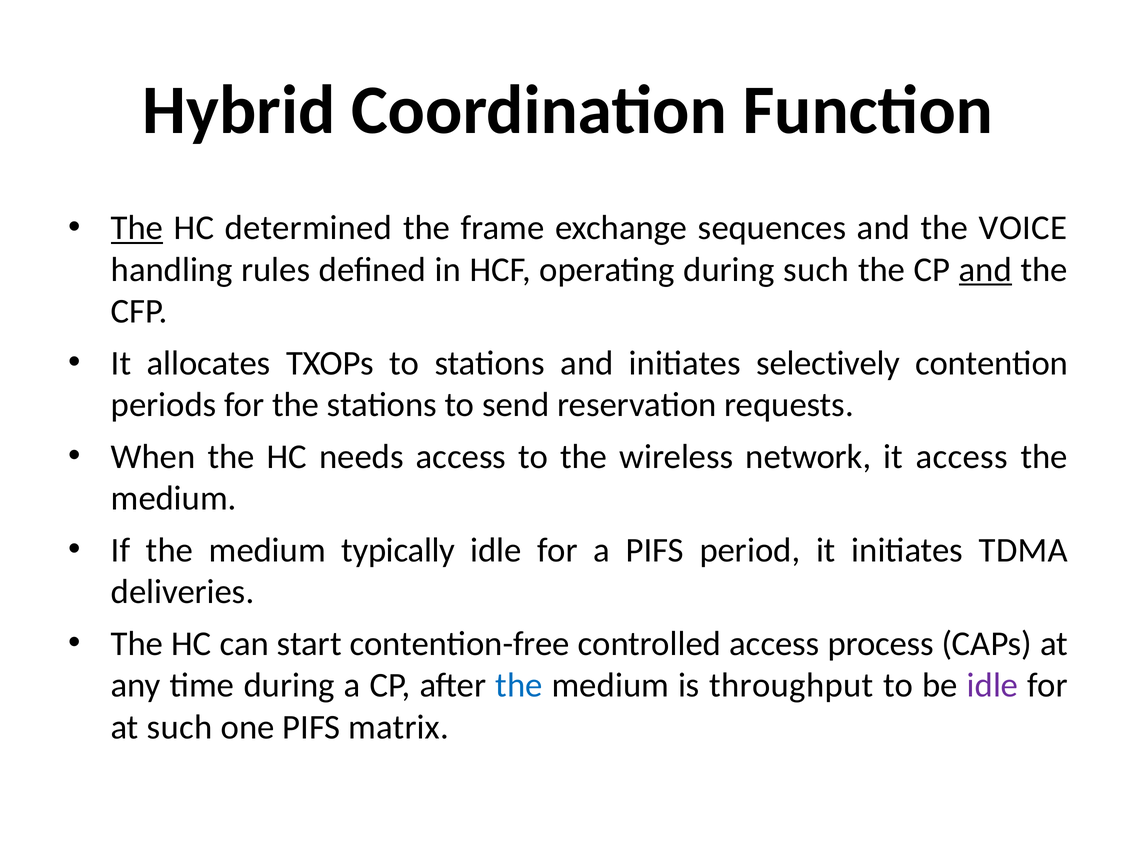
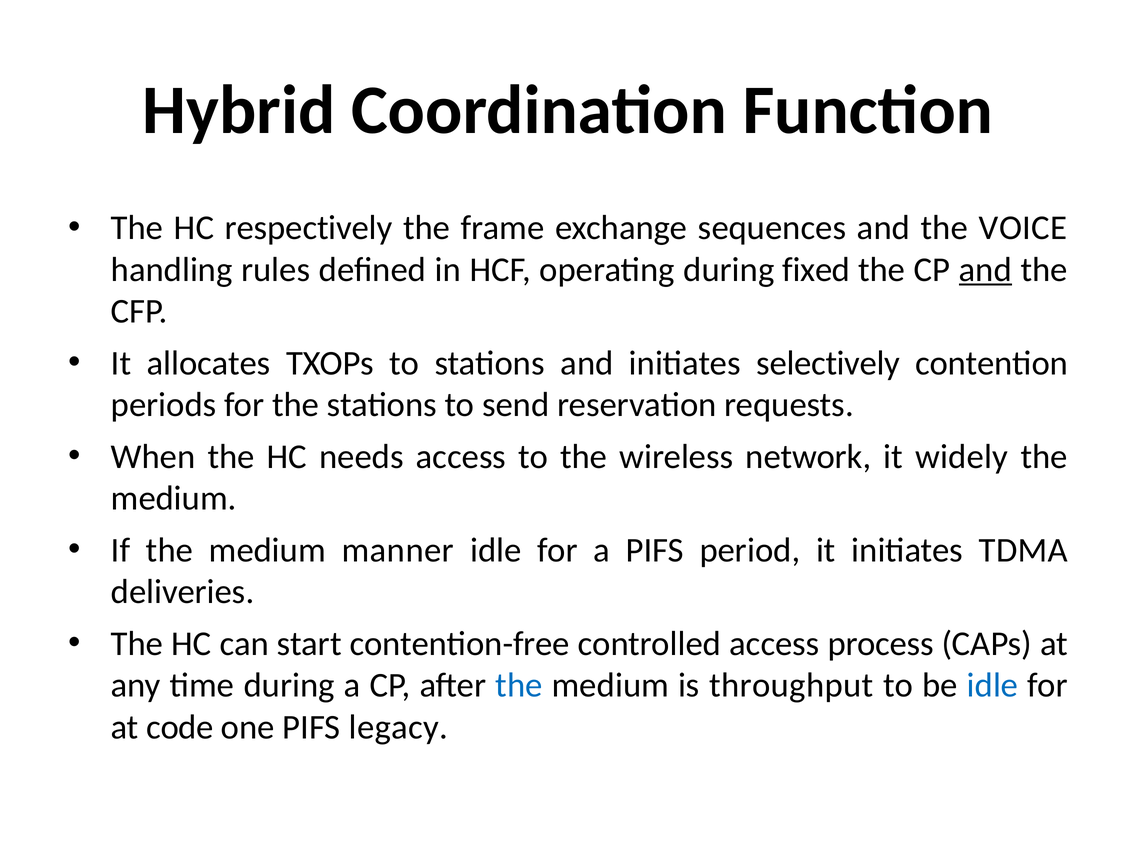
The at (137, 228) underline: present -> none
determined: determined -> respectively
during such: such -> fixed
it access: access -> widely
typically: typically -> manner
idle at (993, 685) colour: purple -> blue
at such: such -> code
matrix: matrix -> legacy
